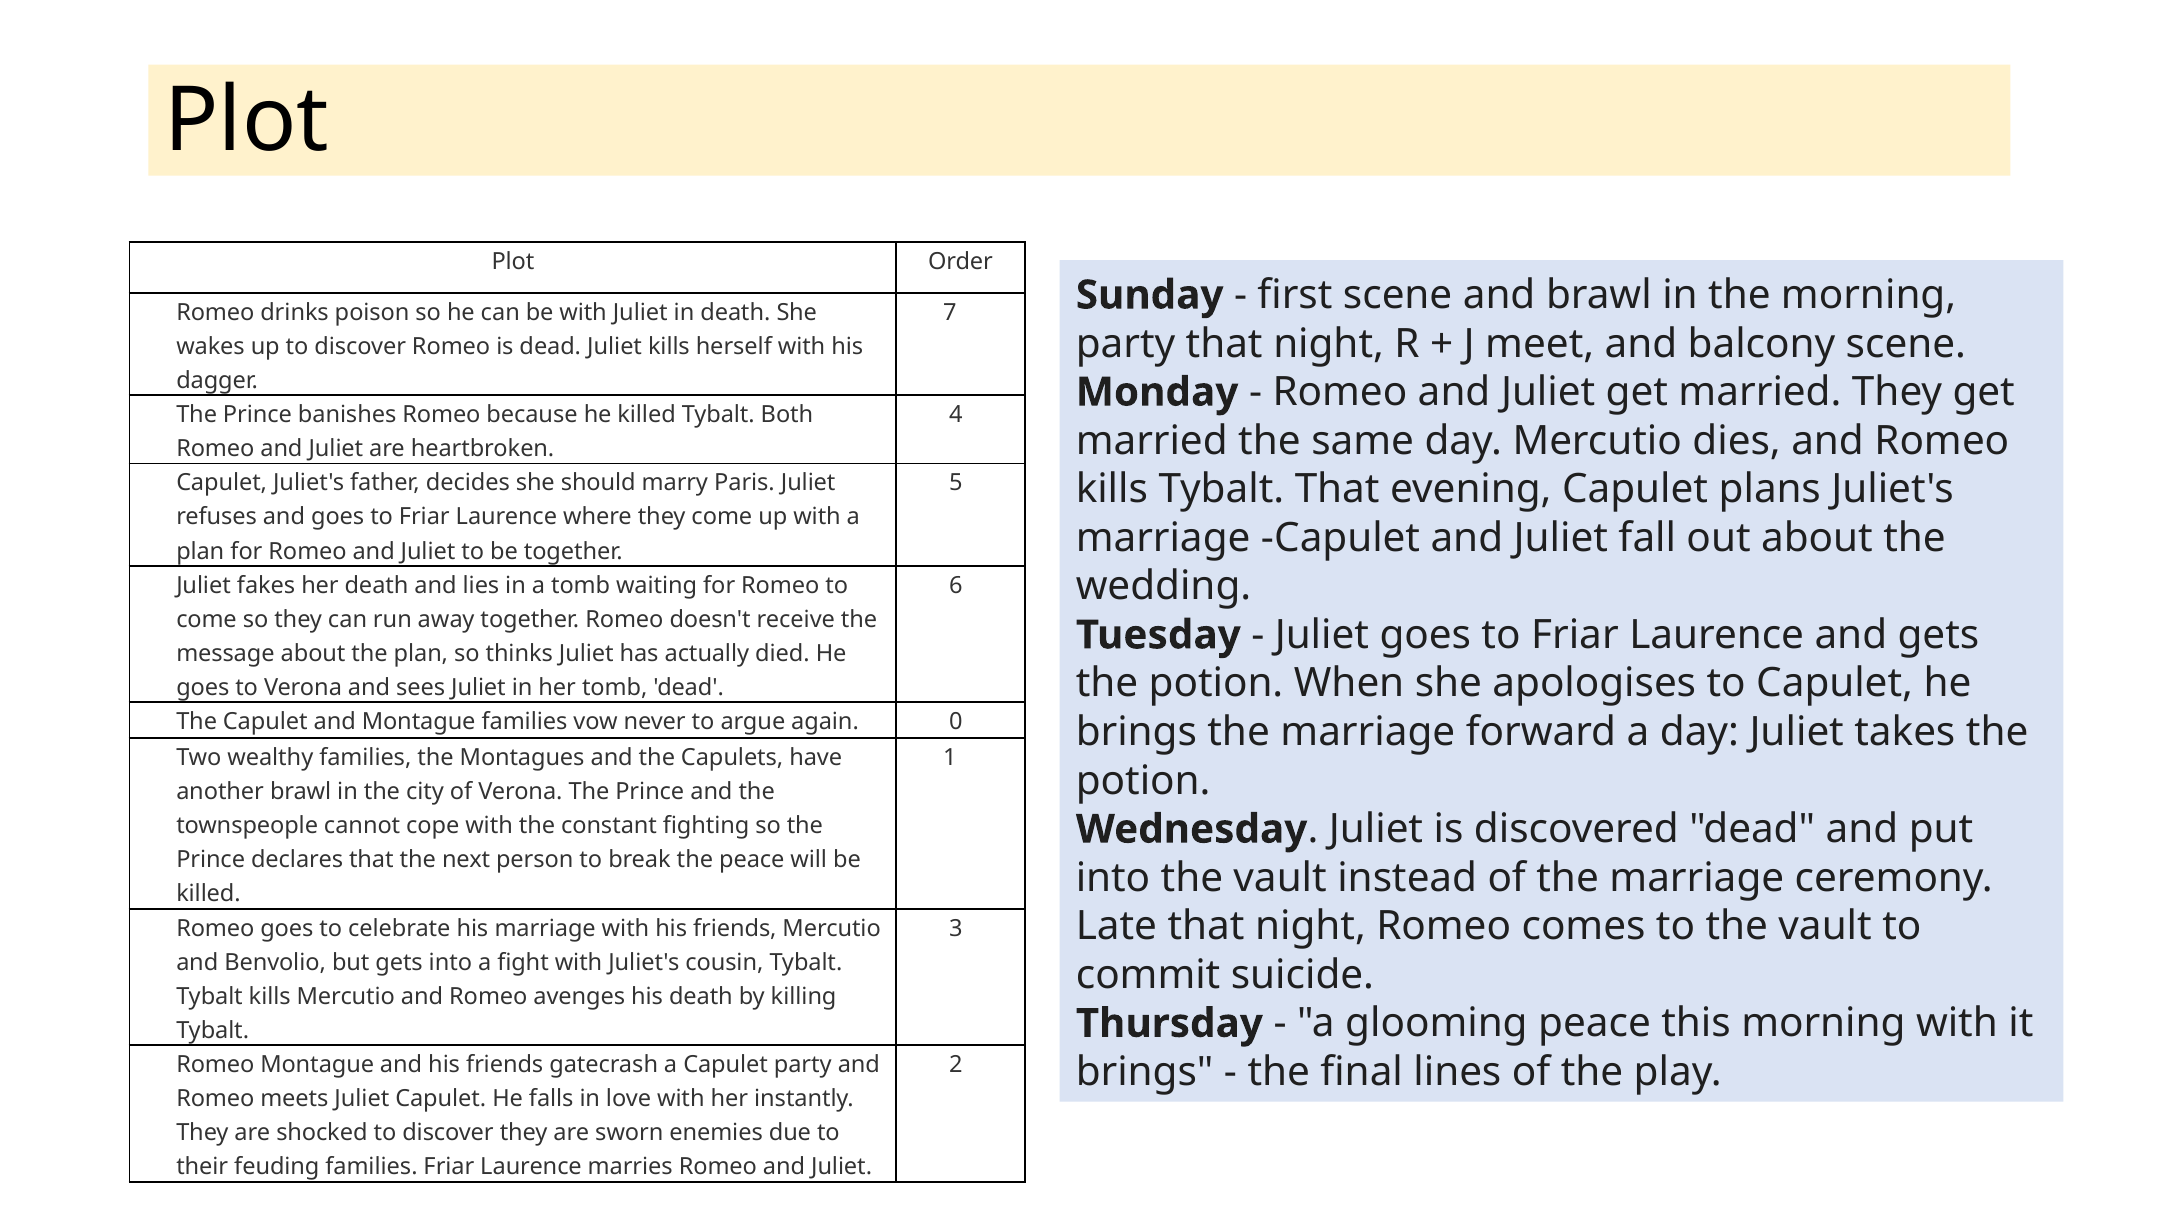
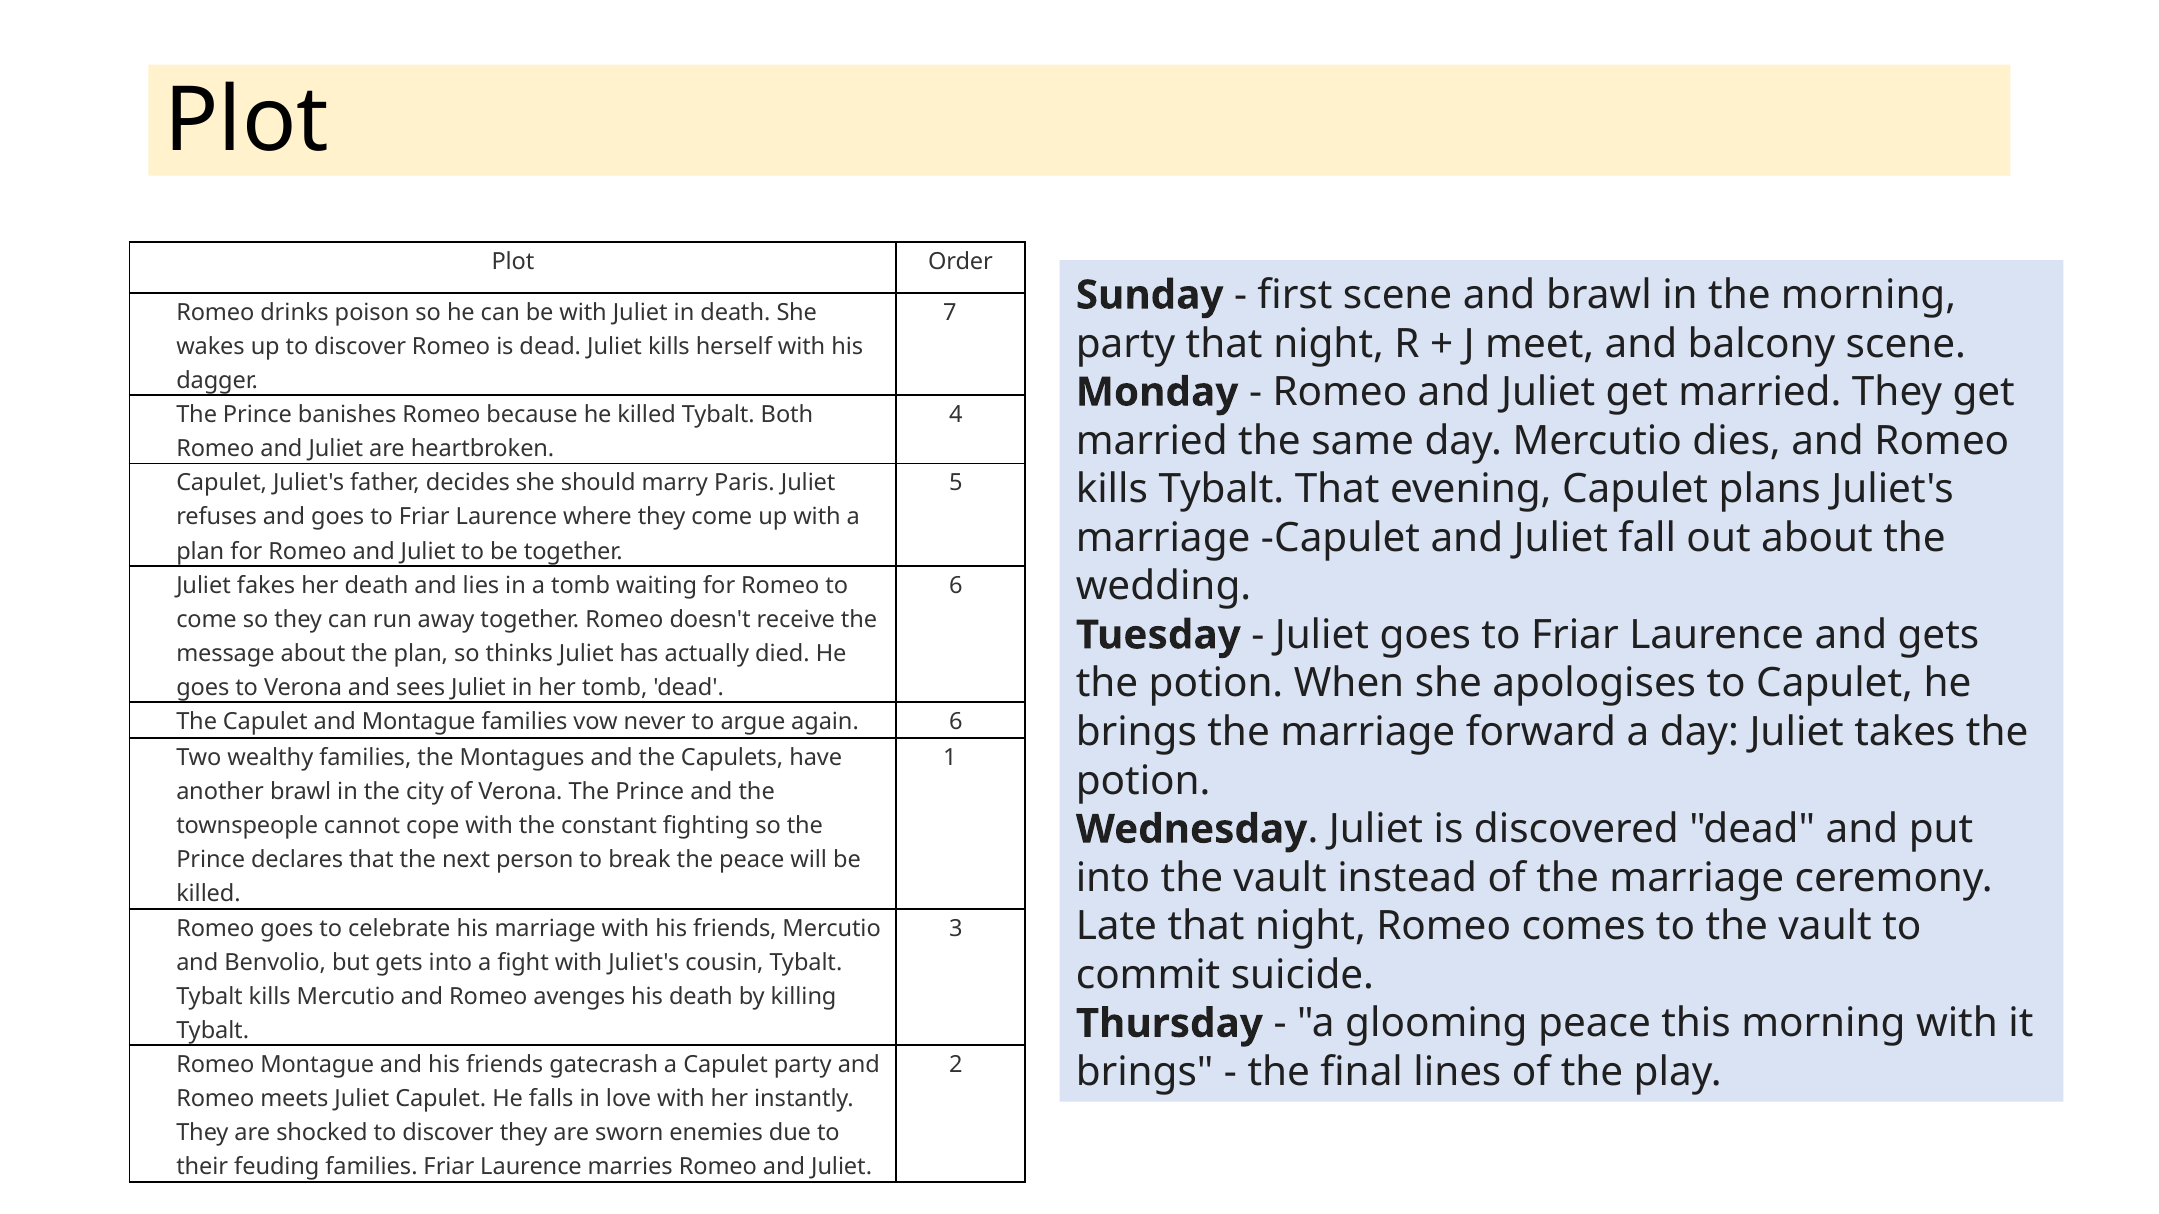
again 0: 0 -> 6
